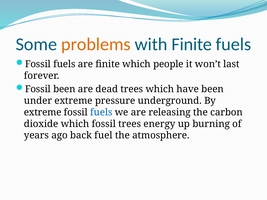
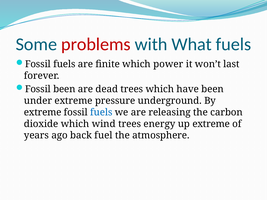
problems colour: orange -> red
with Finite: Finite -> What
people: people -> power
which fossil: fossil -> wind
up burning: burning -> extreme
